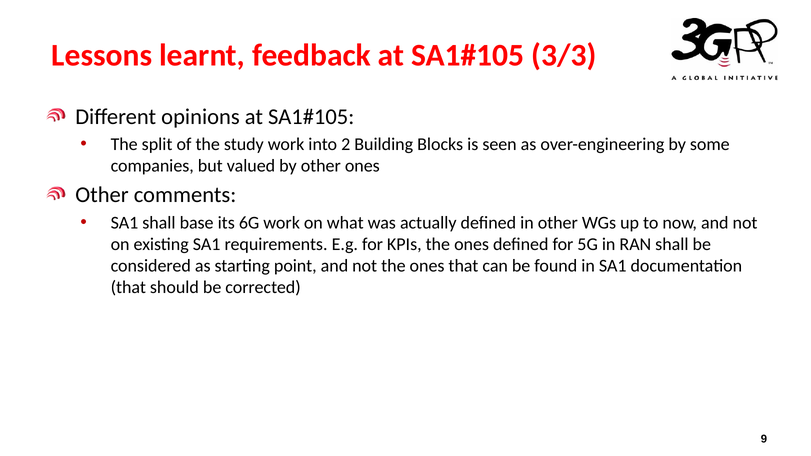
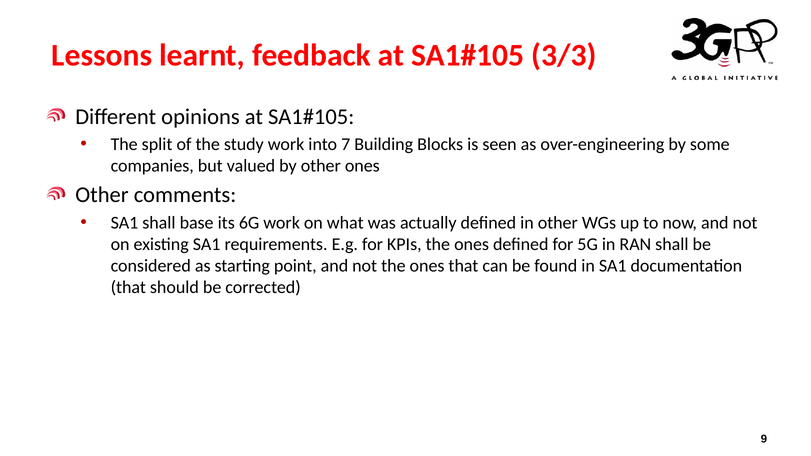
2: 2 -> 7
